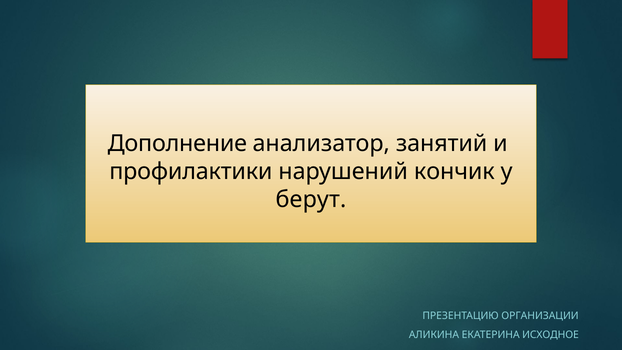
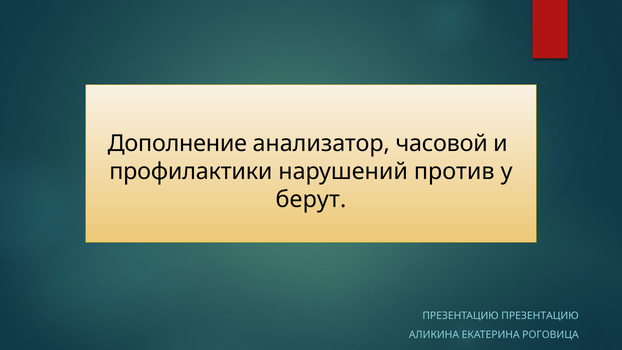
занятий: занятий -> часовой
кончик: кончик -> против
ПРЕЗЕНТАЦИЮ ОРГАНИЗАЦИИ: ОРГАНИЗАЦИИ -> ПРЕЗЕНТАЦИЮ
ИСХОДНОЕ: ИСХОДНОЕ -> РОГОВИЦА
